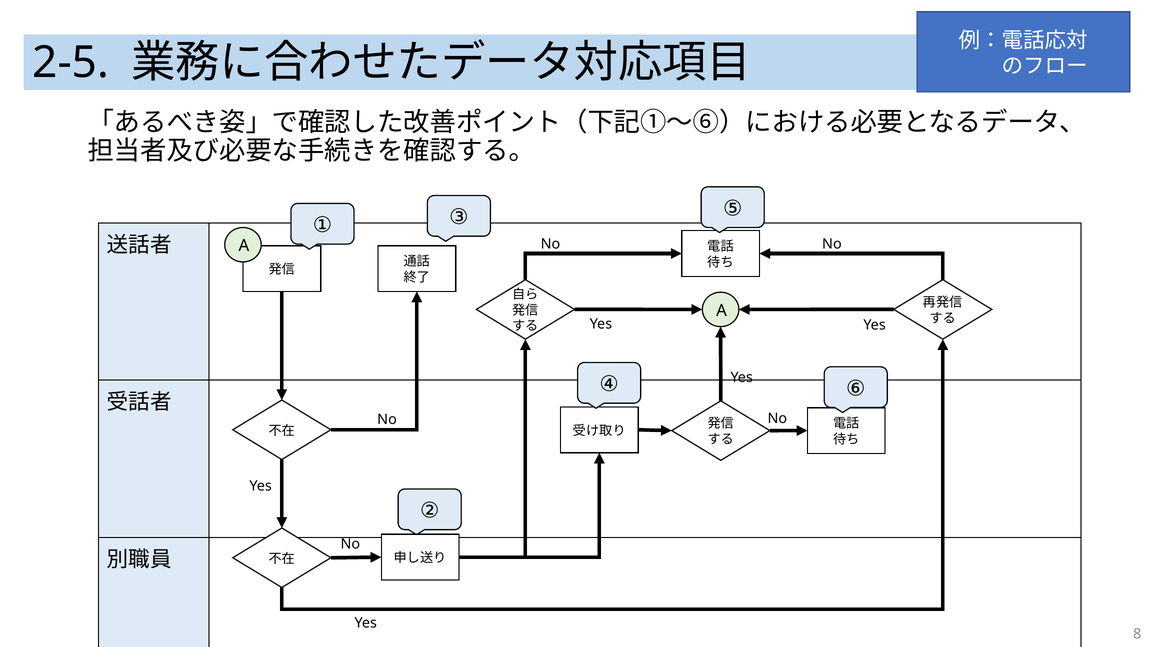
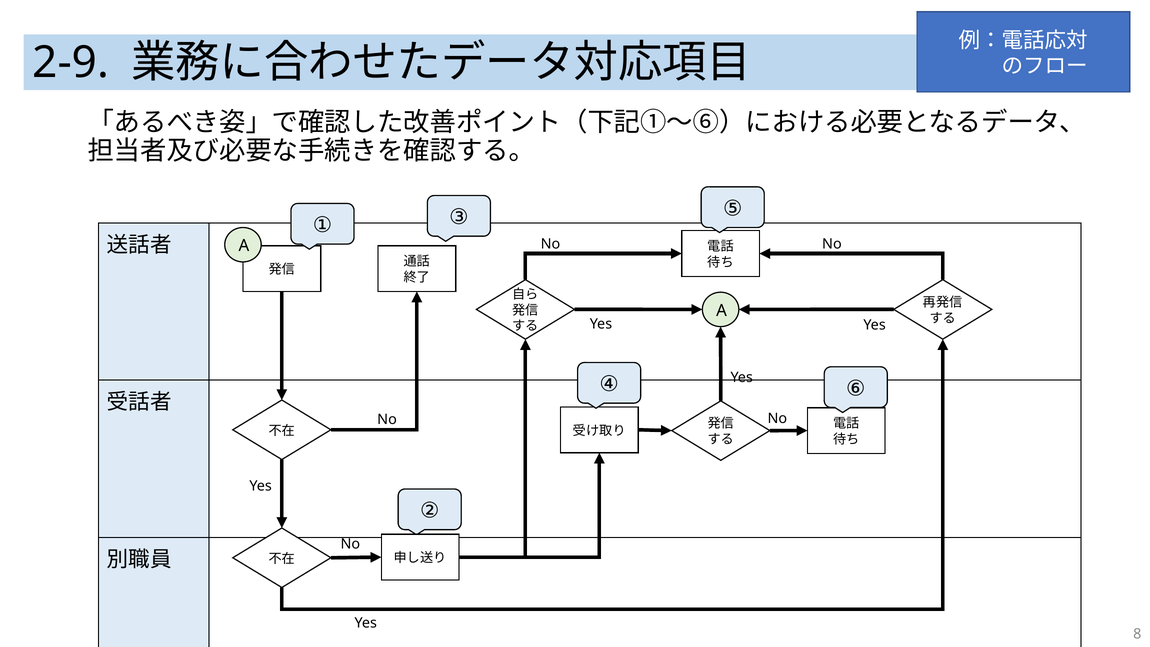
2-5: 2-5 -> 2-9
